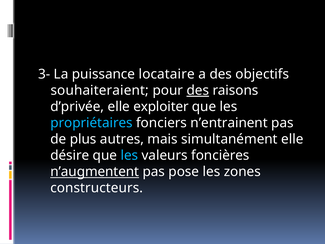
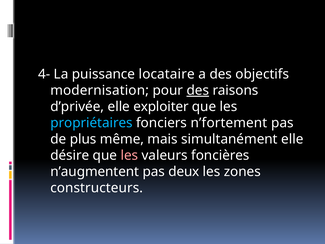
3-: 3- -> 4-
souhaiteraient: souhaiteraient -> modernisation
n’entrainent: n’entrainent -> n’fortement
autres: autres -> même
les at (129, 155) colour: light blue -> pink
n’augmentent underline: present -> none
pose: pose -> deux
